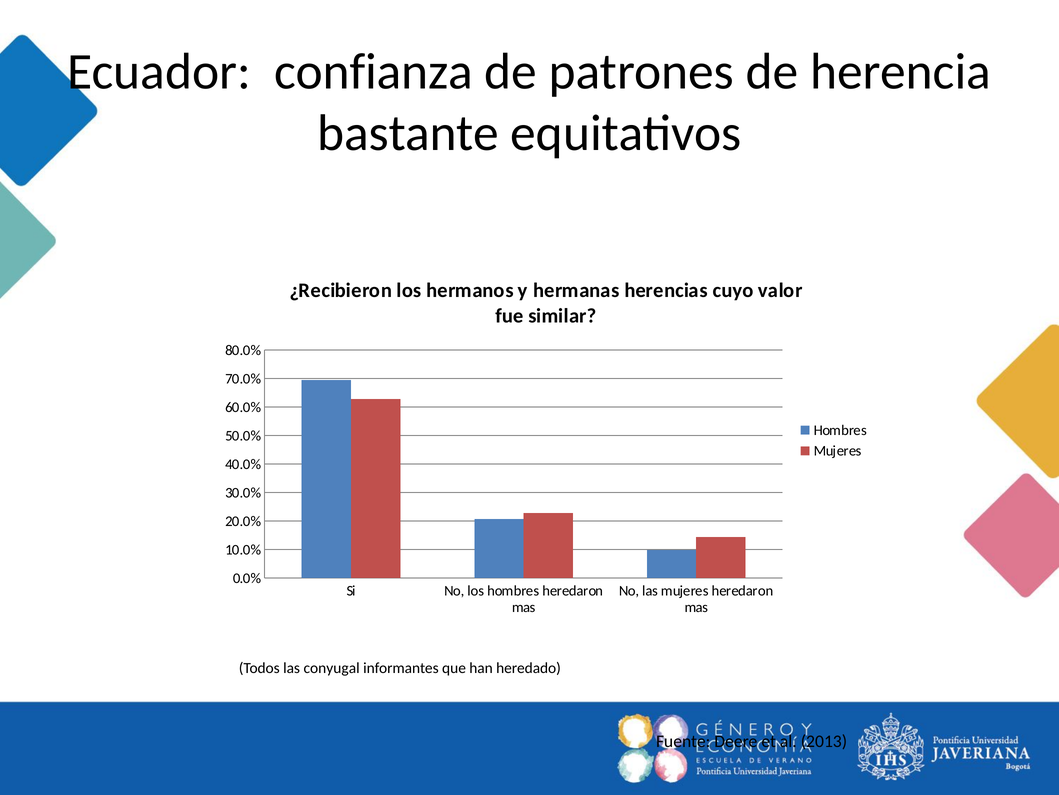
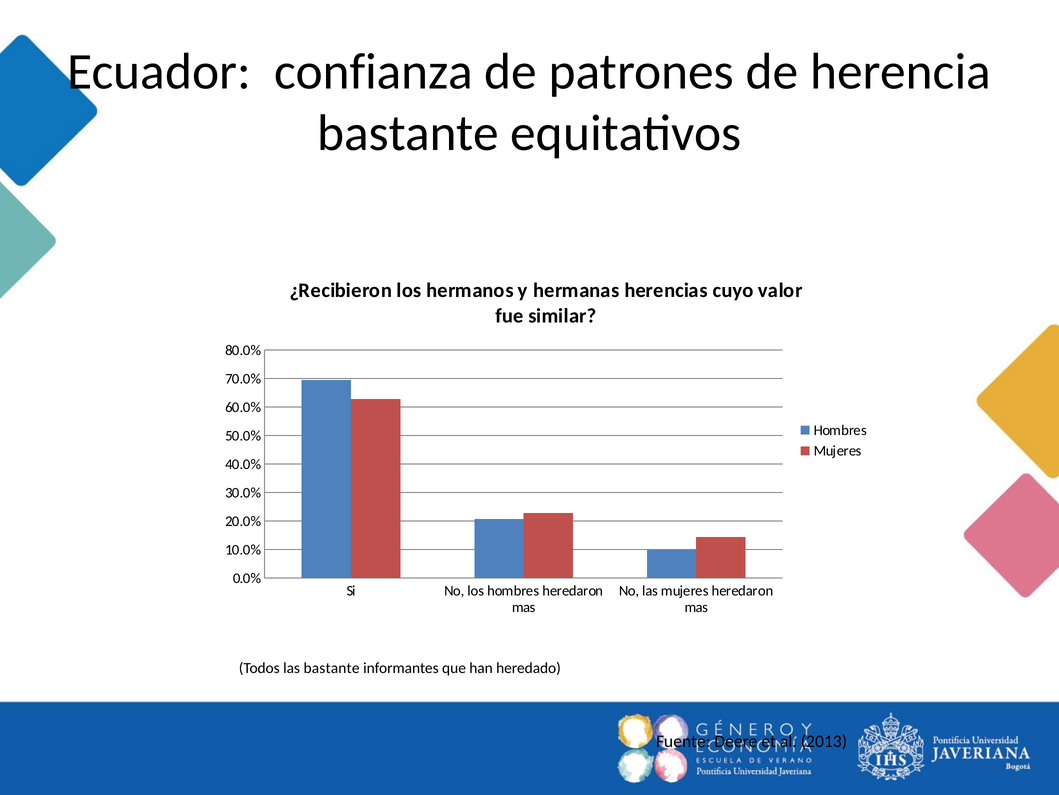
las conyugal: conyugal -> bastante
